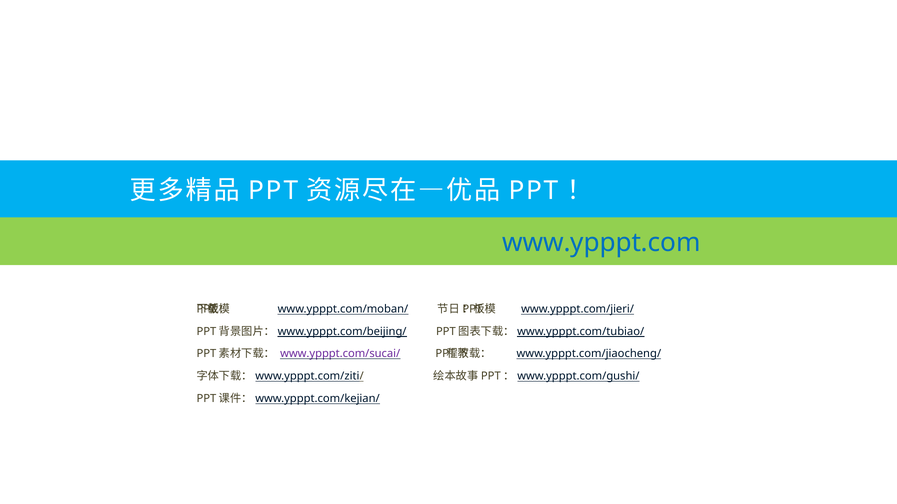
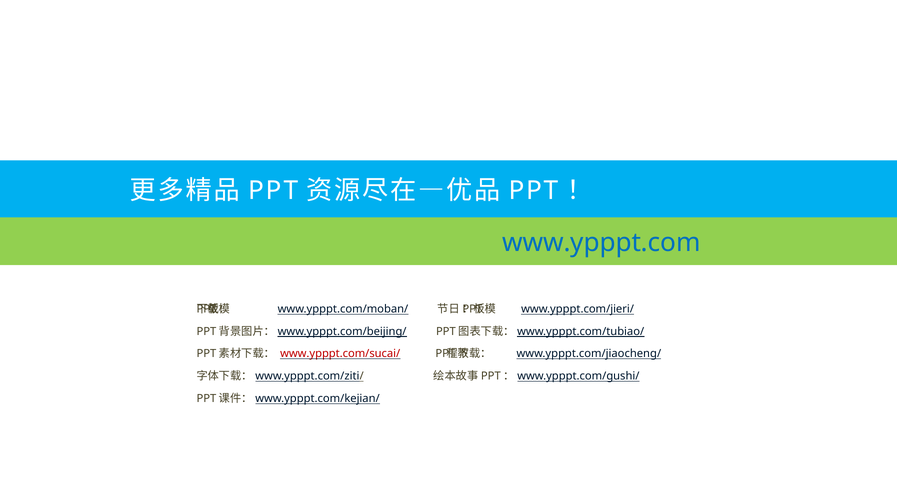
www.ypppt.com/sucai/ colour: purple -> red
